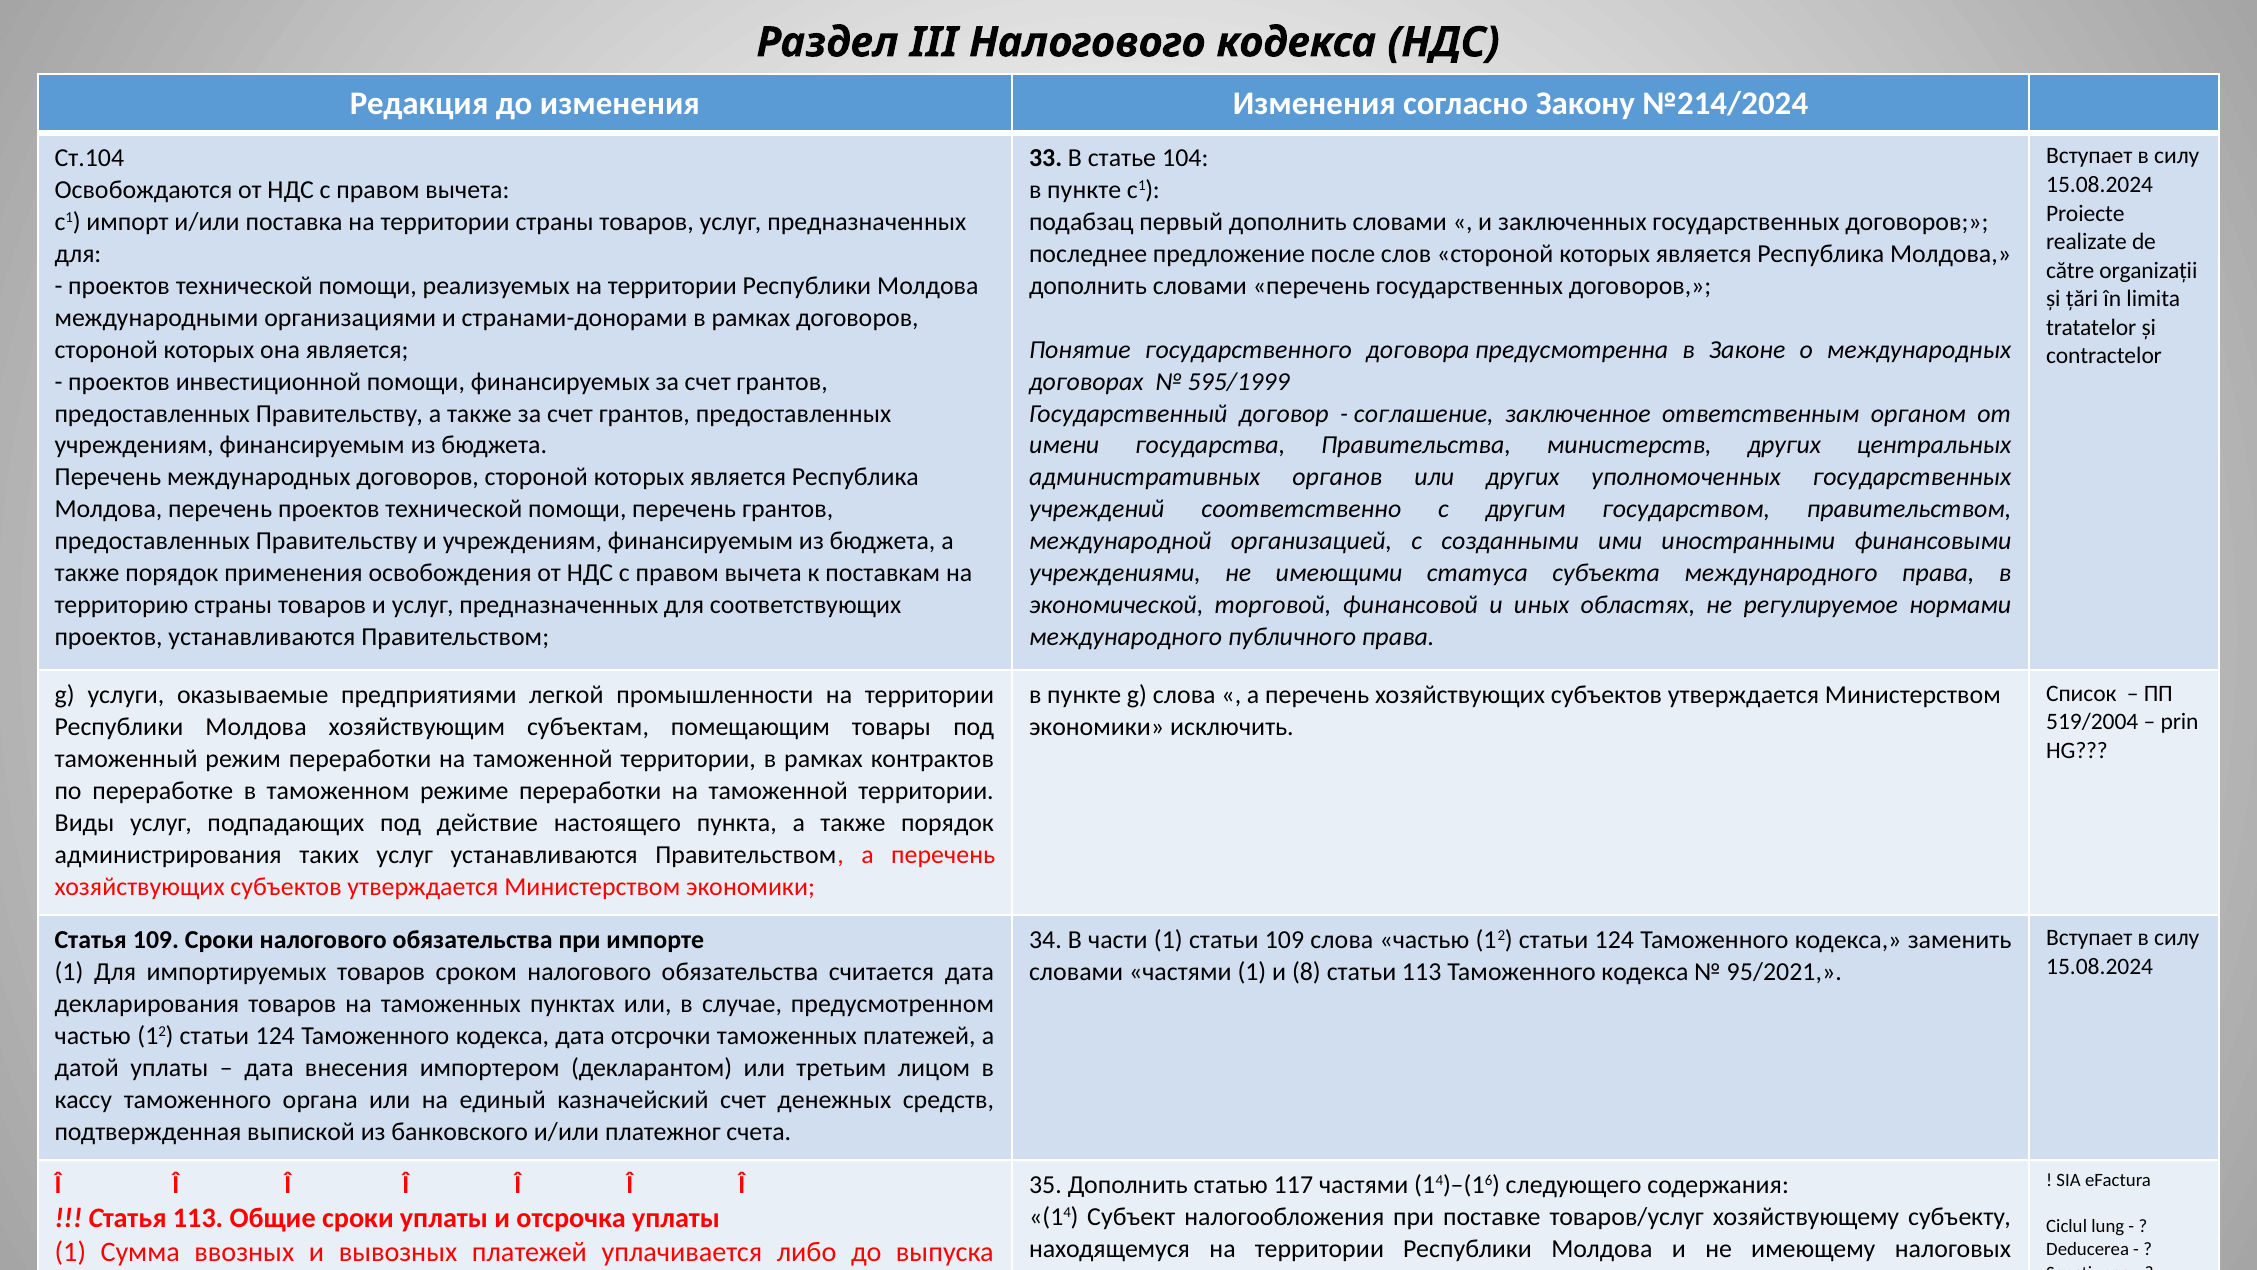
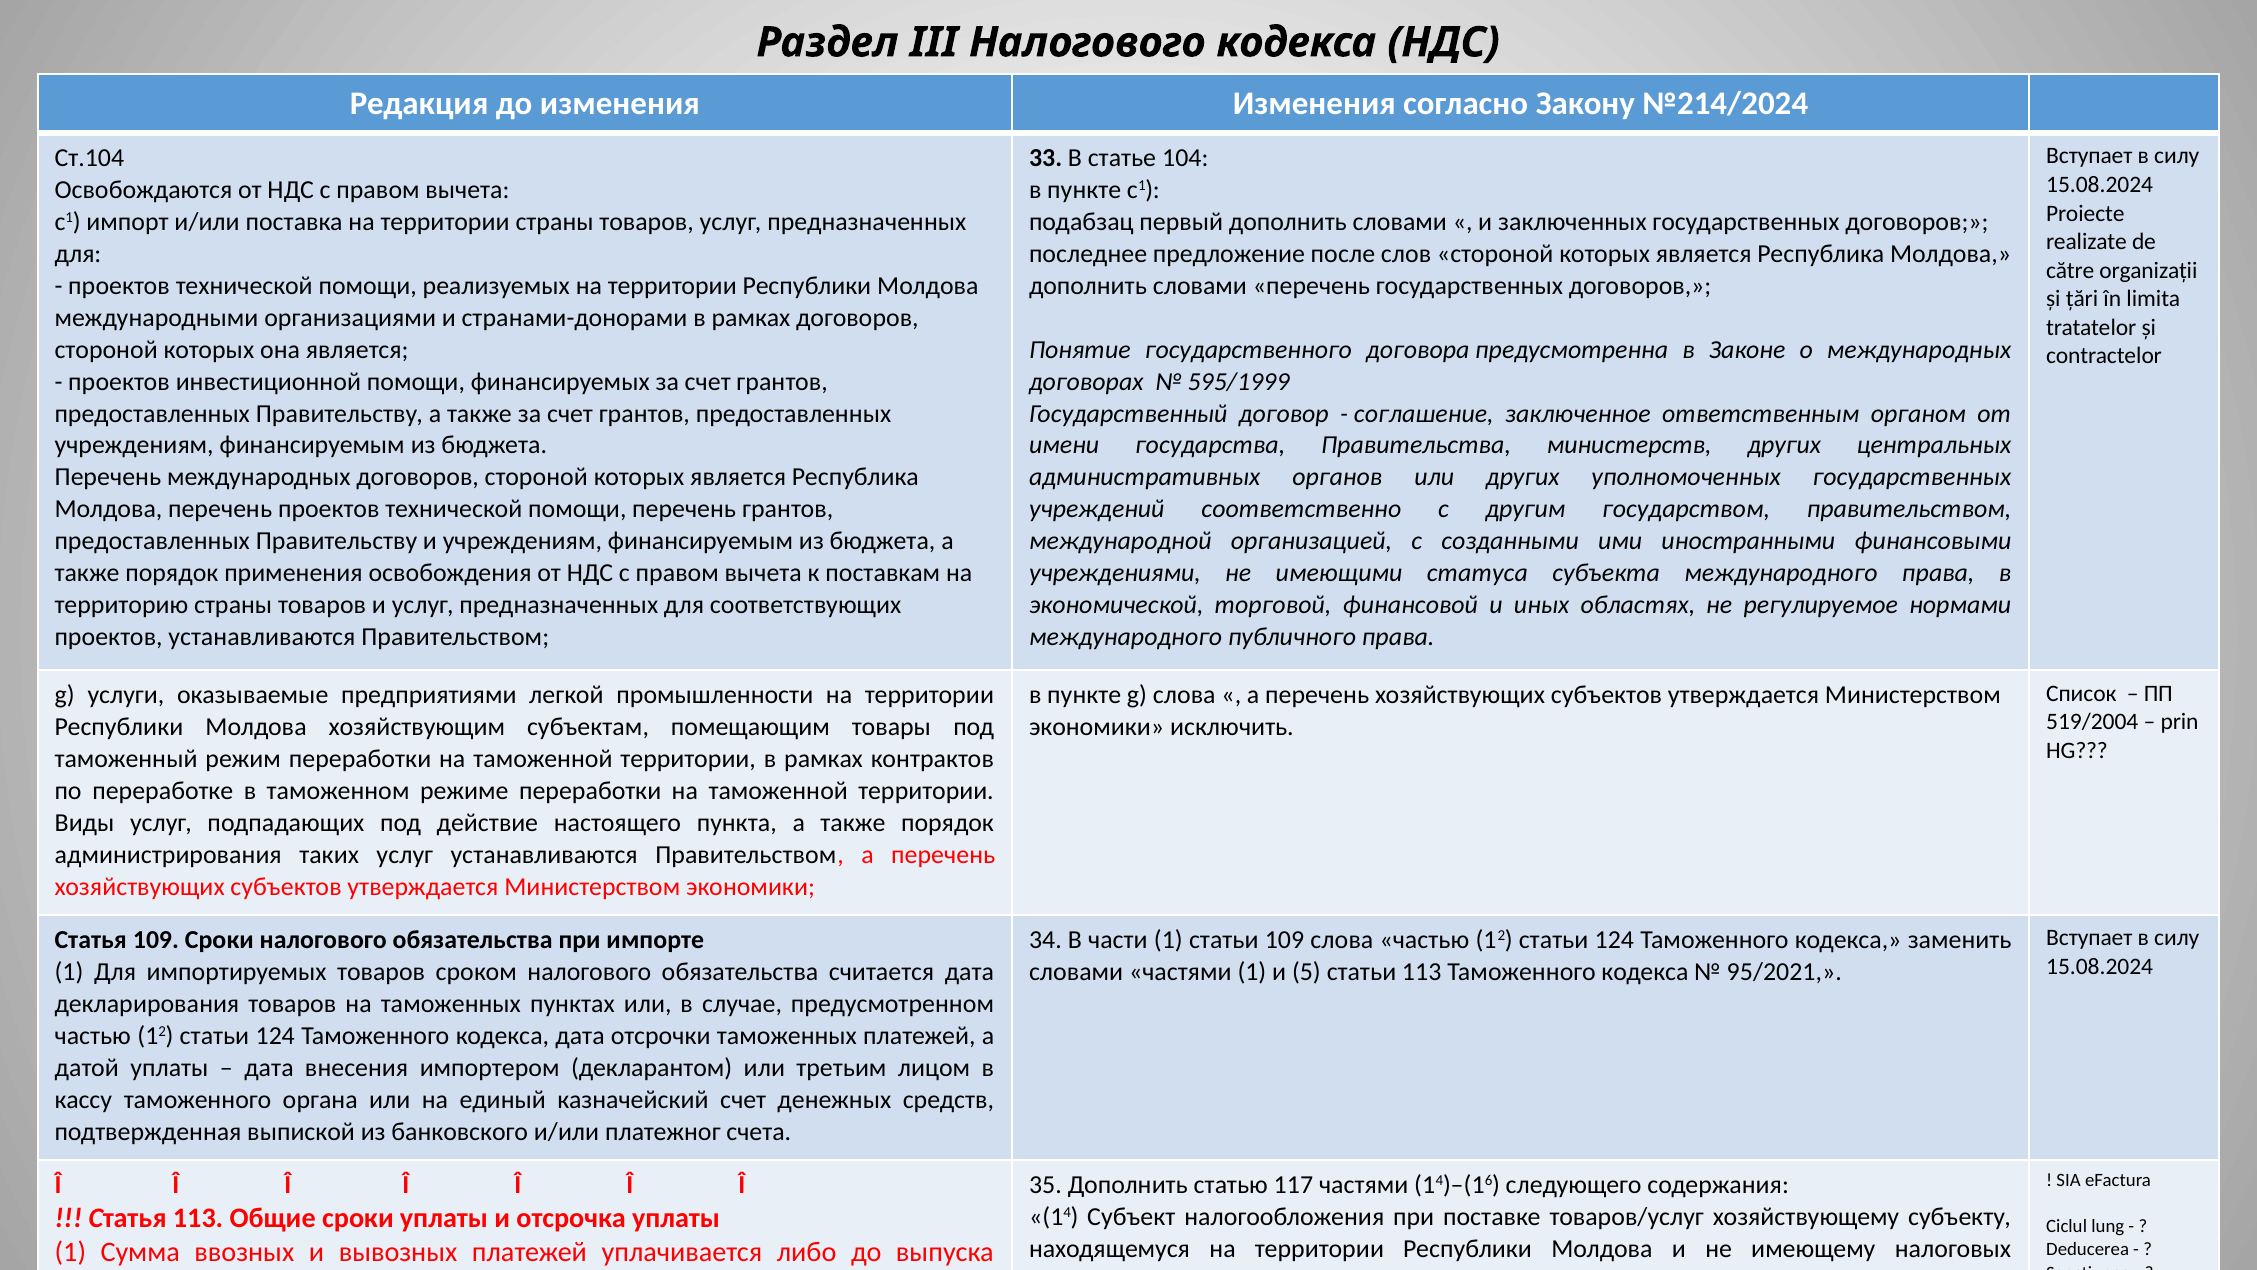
и 8: 8 -> 5
